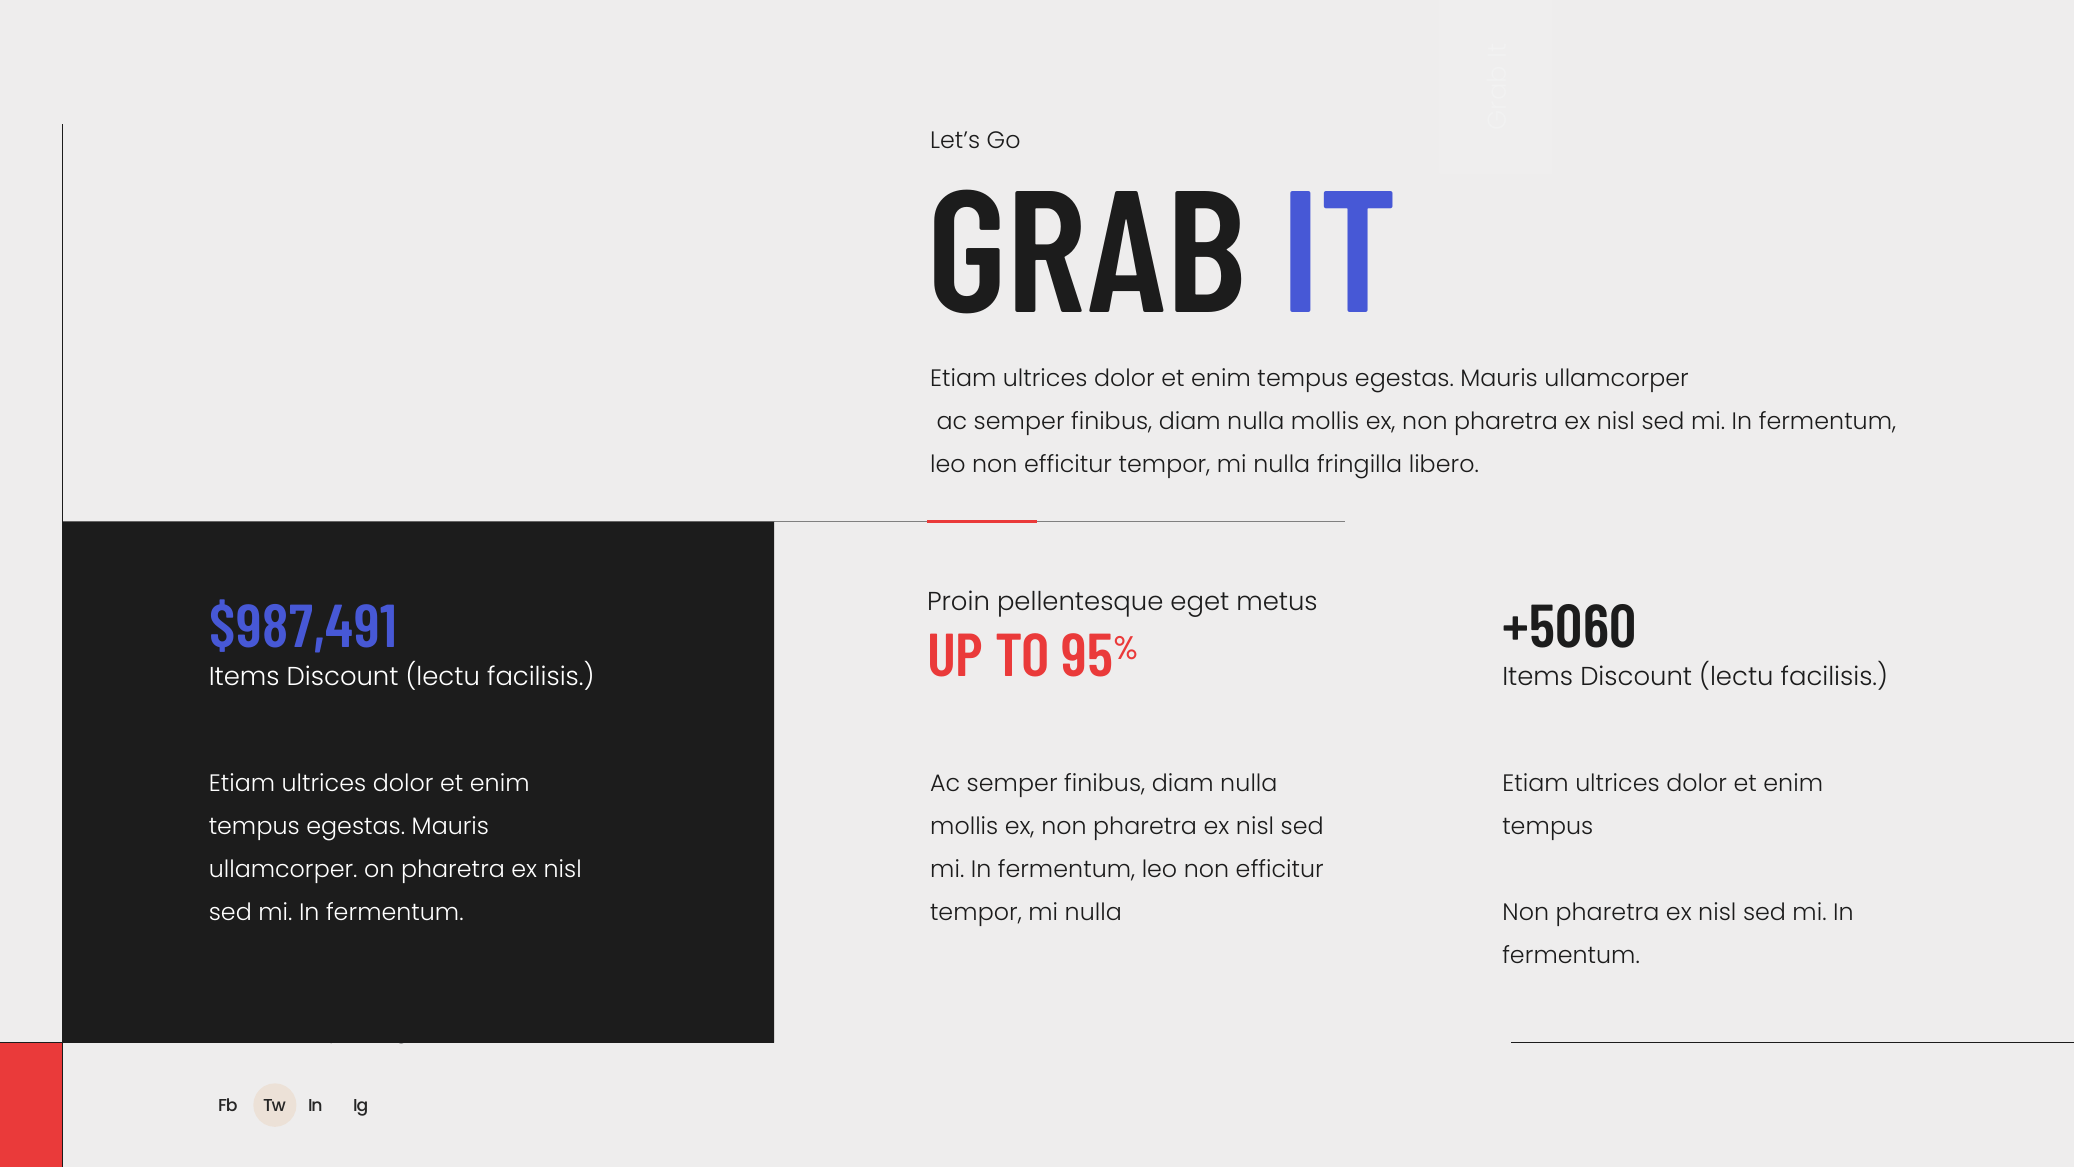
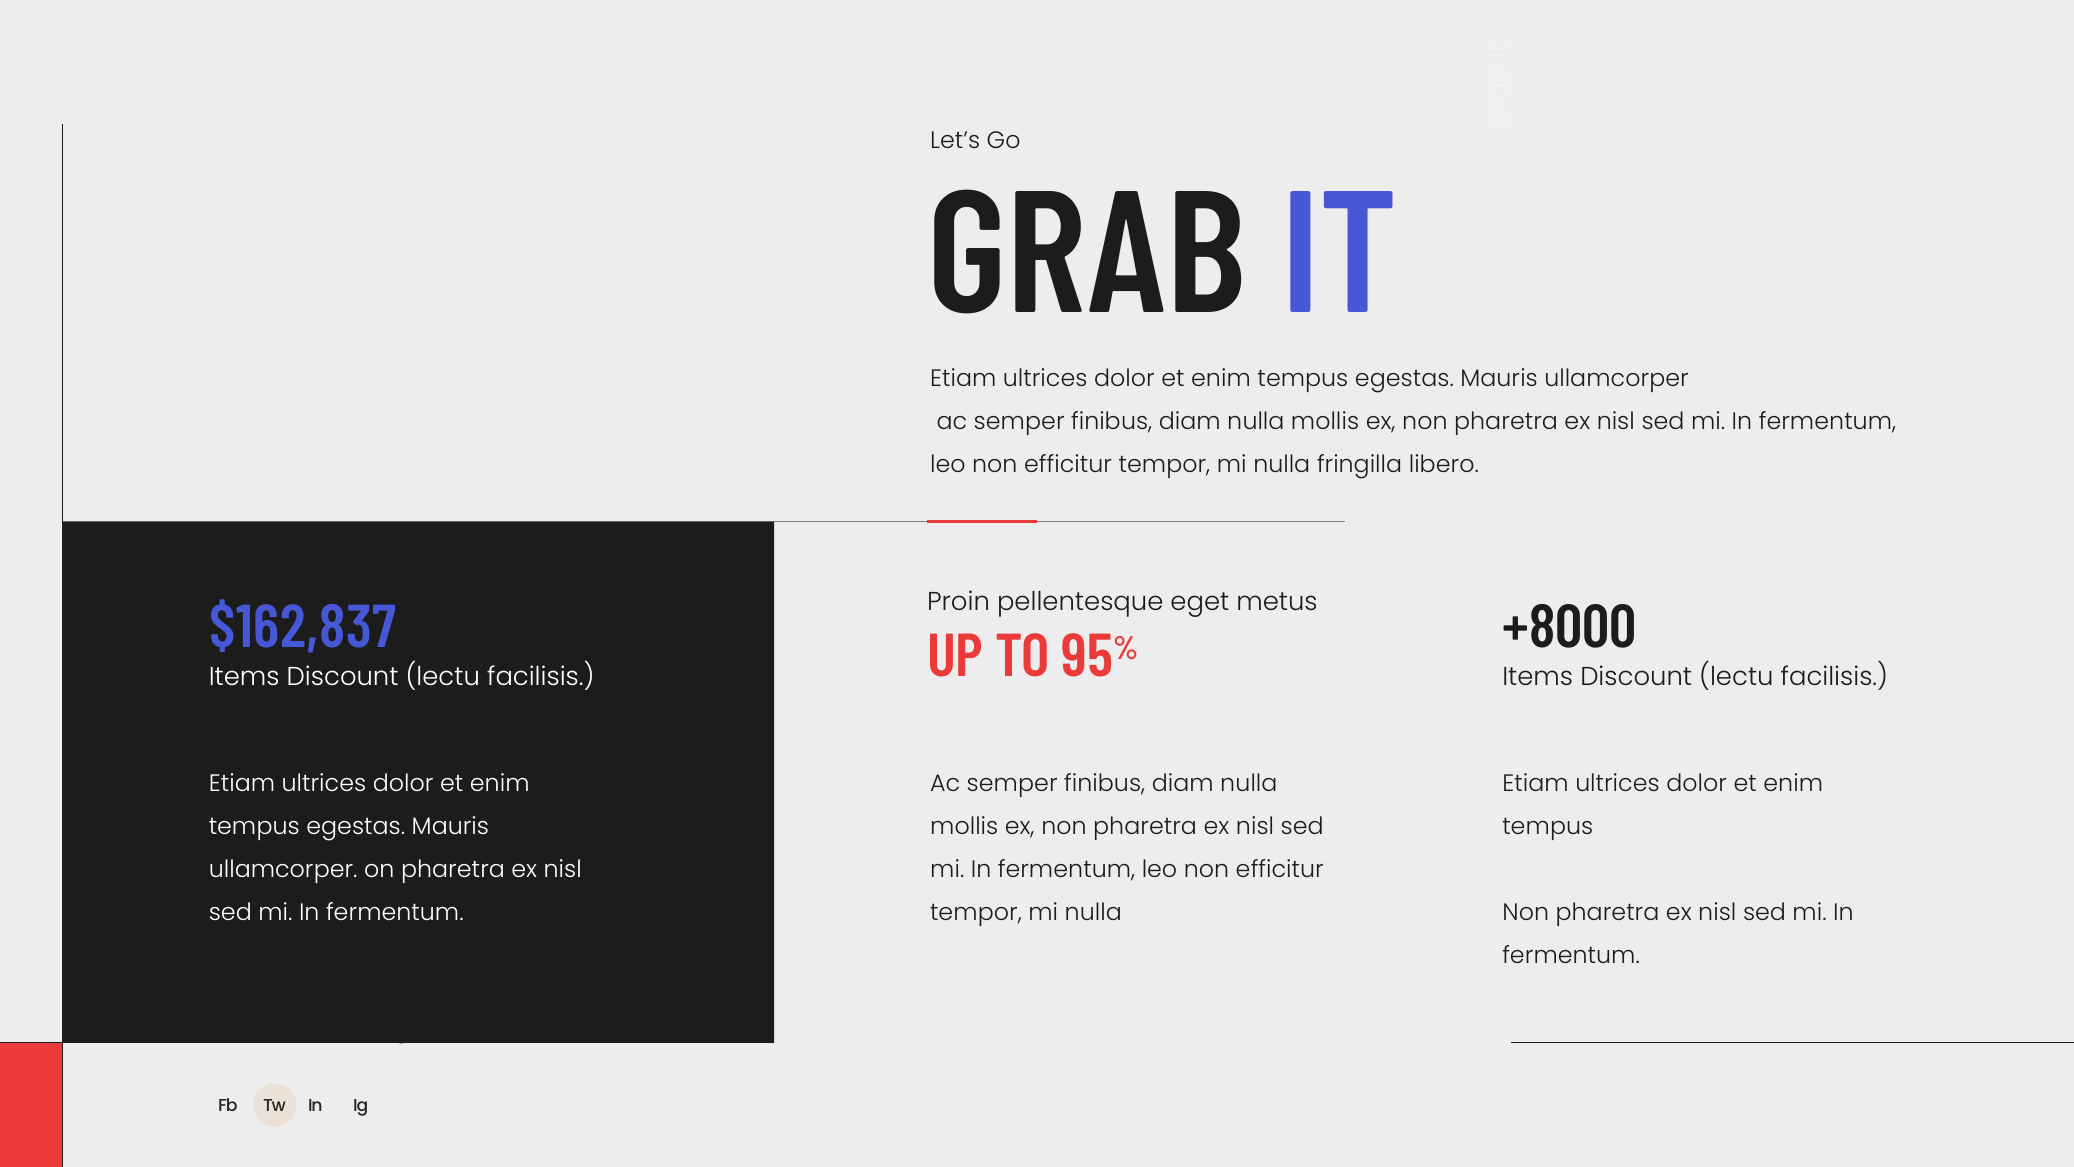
$987,491: $987,491 -> $162,837
+5060: +5060 -> +8000
